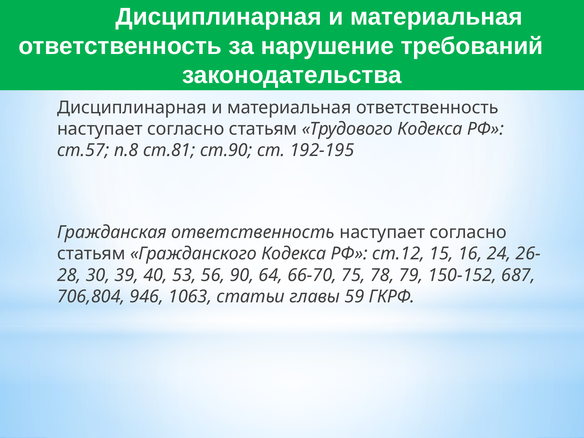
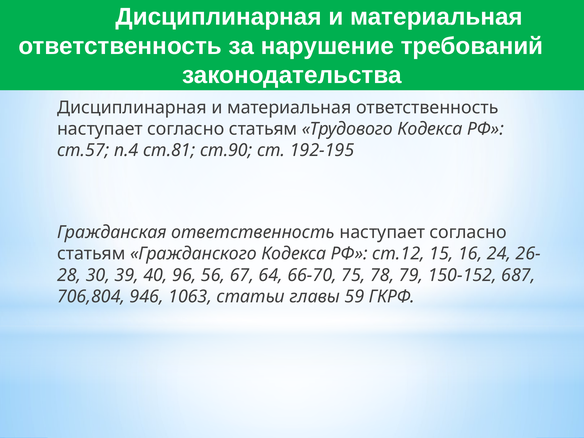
п.8: п.8 -> п.4
53: 53 -> 96
90: 90 -> 67
